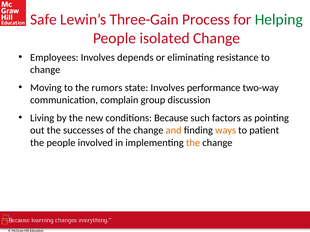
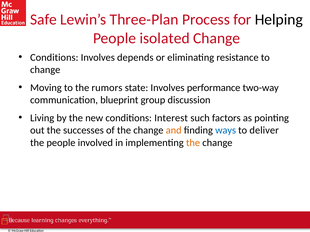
Three-Gain: Three-Gain -> Three-Plan
Helping colour: green -> black
Employees at (54, 58): Employees -> Conditions
complain: complain -> blueprint
Because: Because -> Interest
ways colour: orange -> blue
patient: patient -> deliver
